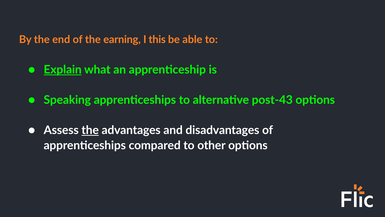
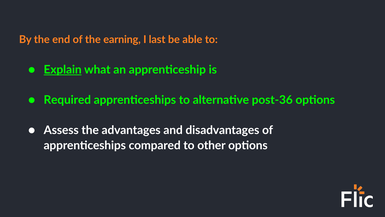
this: this -> last
Speaking: Speaking -> Required
post-43: post-43 -> post-36
the at (90, 130) underline: present -> none
